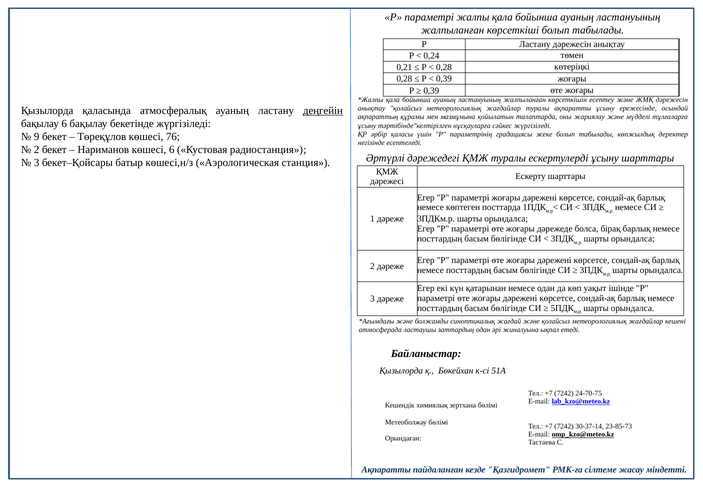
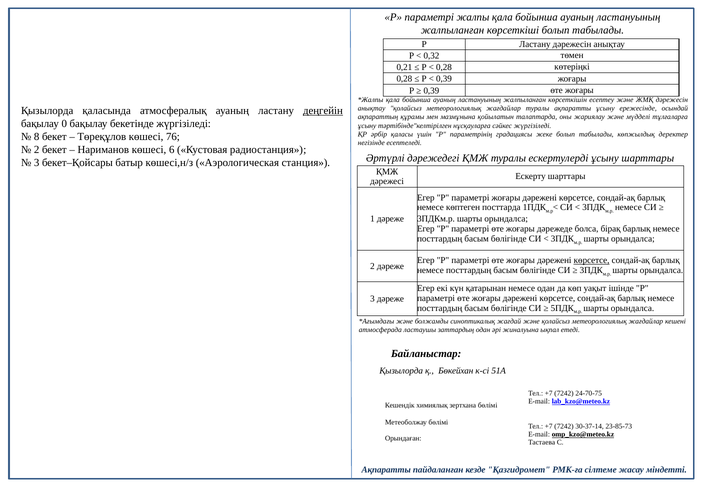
0,24: 0,24 -> 0,32
бақылау 6: 6 -> 0
9: 9 -> 8
көрсетсе at (592, 260) underline: none -> present
